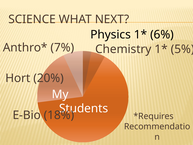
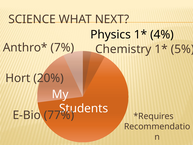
6%: 6% -> 4%
18%: 18% -> 77%
